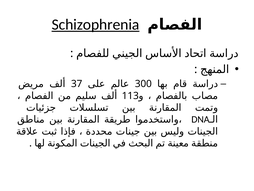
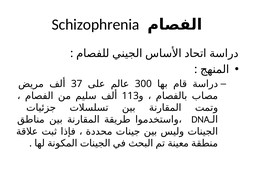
Schizophrenia underline: present -> none
